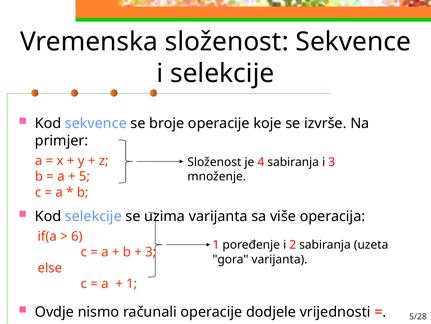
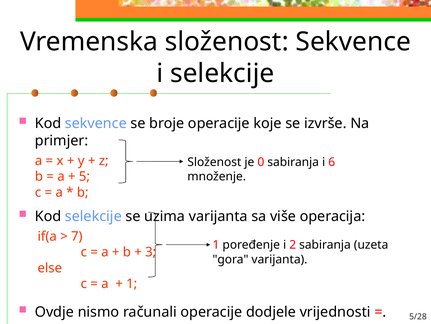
4: 4 -> 0
i 3: 3 -> 6
6: 6 -> 7
